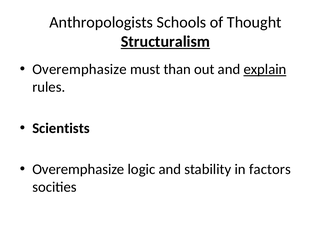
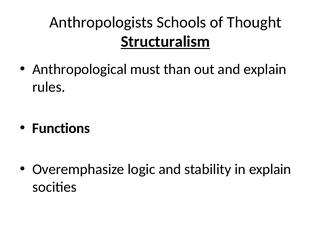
Overemphasize at (80, 69): Overemphasize -> Anthropological
explain at (265, 69) underline: present -> none
Scientists: Scientists -> Functions
in factors: factors -> explain
